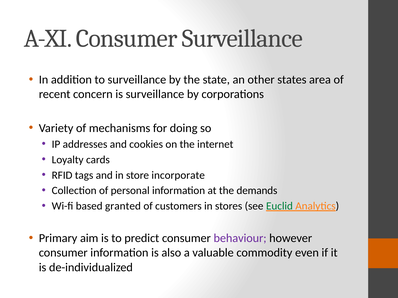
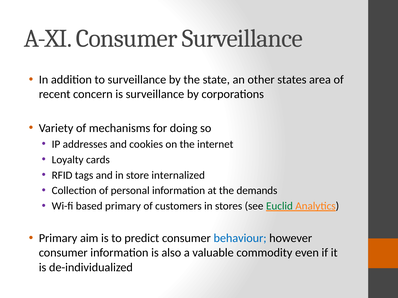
incorporate: incorporate -> internalized
based granted: granted -> primary
behaviour colour: purple -> blue
